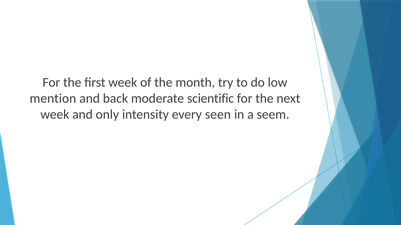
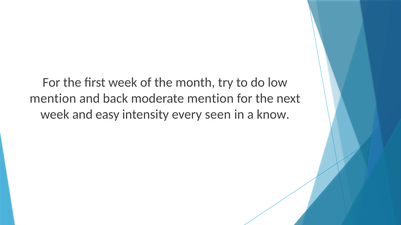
moderate scientific: scientific -> mention
only: only -> easy
seem: seem -> know
